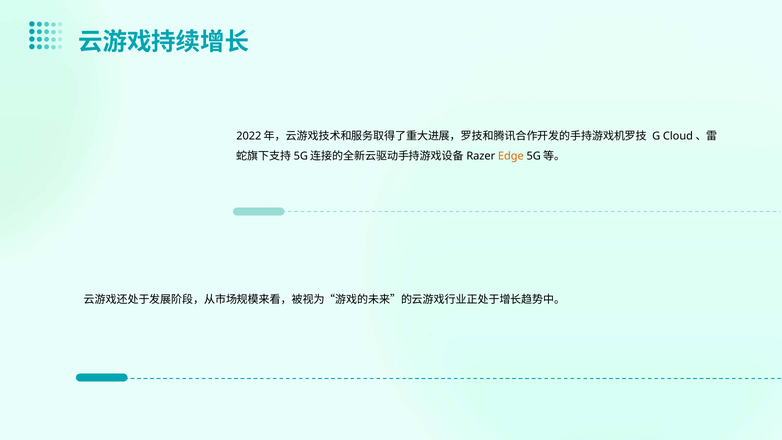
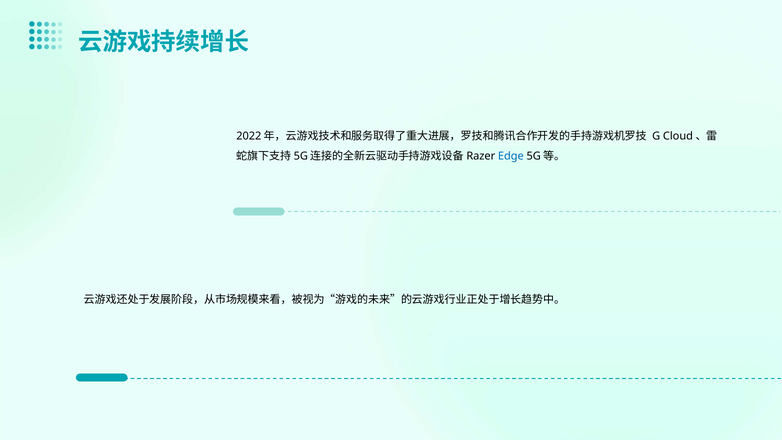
Edge colour: orange -> blue
